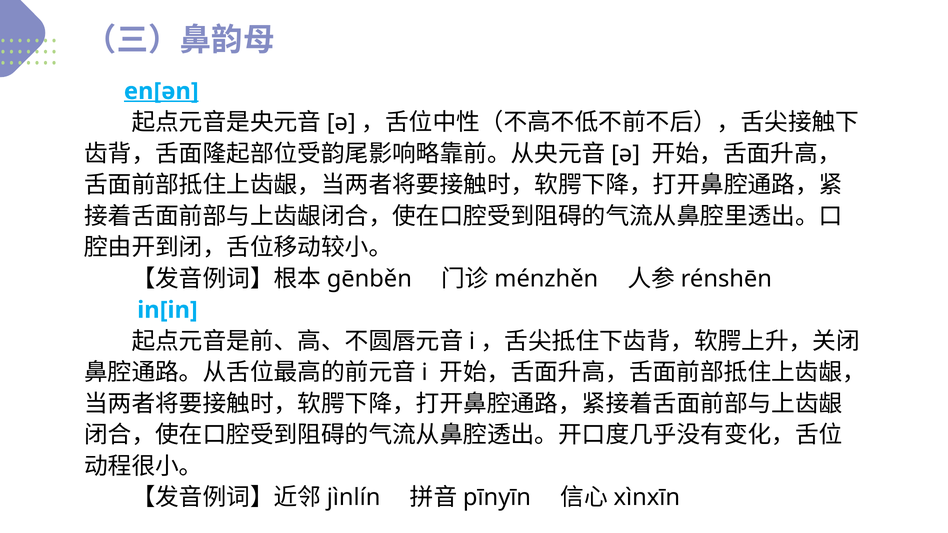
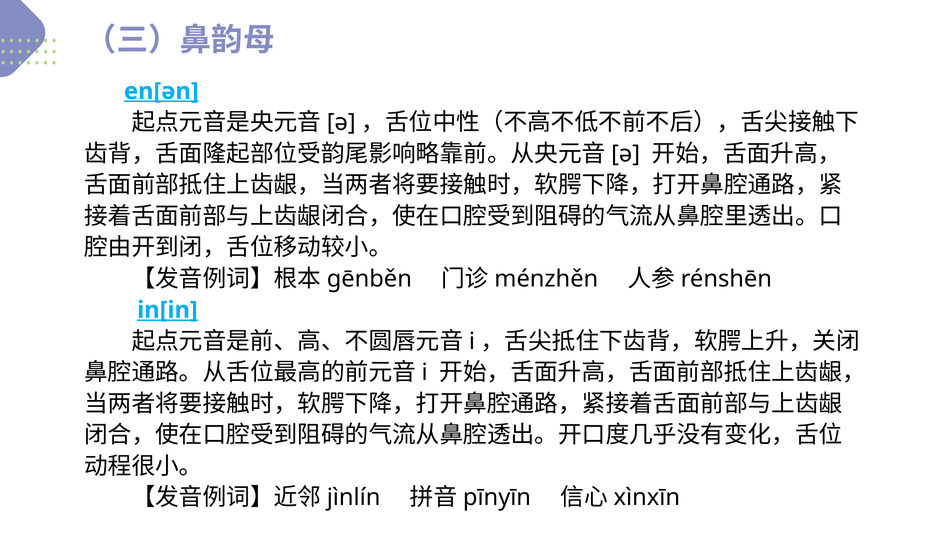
in[in underline: none -> present
